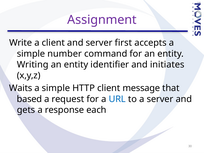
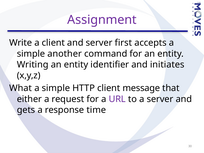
number: number -> another
Waits: Waits -> What
based: based -> either
URL colour: blue -> purple
each: each -> time
